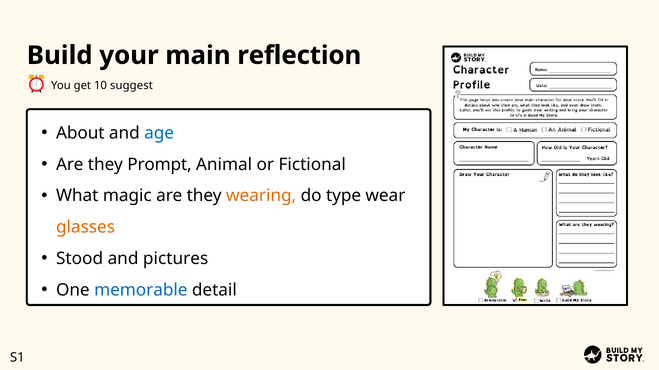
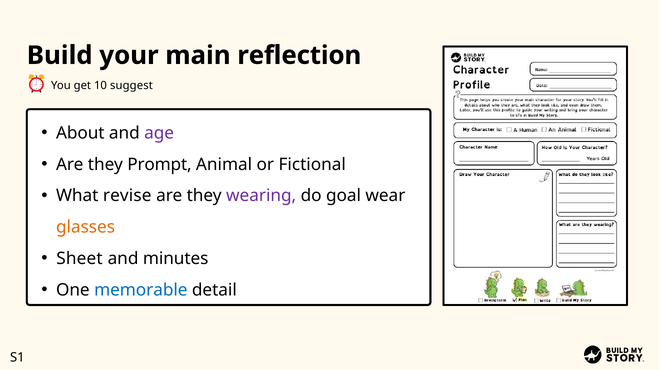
age colour: blue -> purple
magic: magic -> revise
wearing colour: orange -> purple
type: type -> goal
Stood: Stood -> Sheet
pictures: pictures -> minutes
